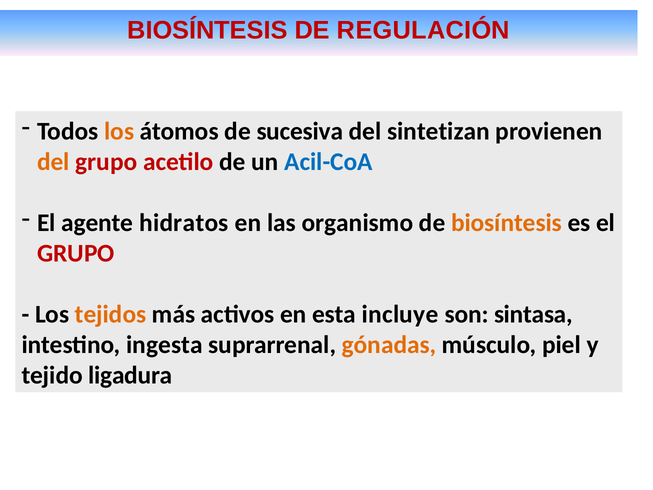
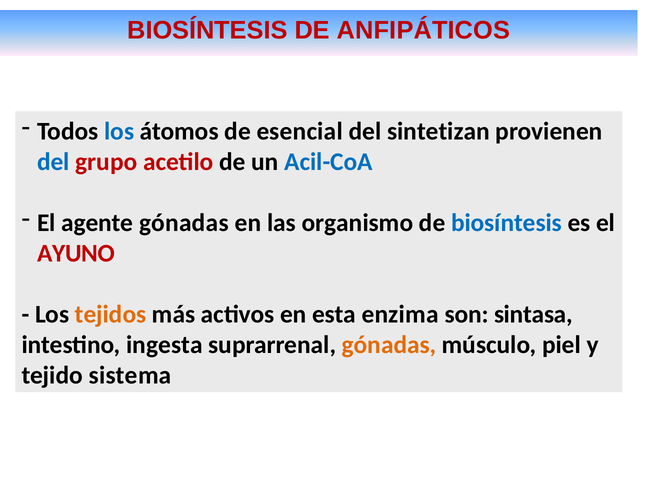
REGULACIÓN: REGULACIÓN -> ANFIPÁTICOS
los at (119, 131) colour: orange -> blue
sucesiva: sucesiva -> esencial
del at (53, 162) colour: orange -> blue
agente hidratos: hidratos -> gónadas
biosíntesis at (507, 223) colour: orange -> blue
GRUPO at (76, 253): GRUPO -> AYUNO
incluye: incluye -> enzima
ligadura: ligadura -> sistema
